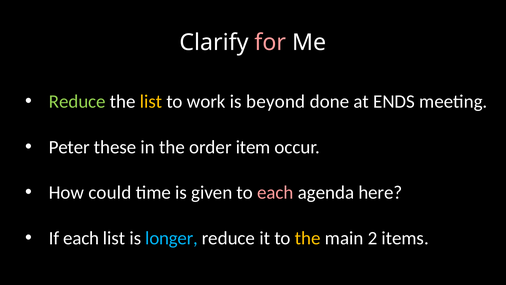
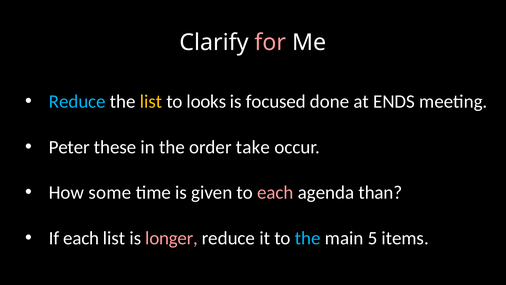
Reduce at (77, 101) colour: light green -> light blue
work: work -> looks
beyond: beyond -> focused
item: item -> take
could: could -> some
here: here -> than
longer colour: light blue -> pink
the at (308, 238) colour: yellow -> light blue
2: 2 -> 5
